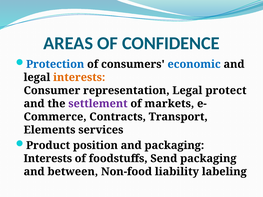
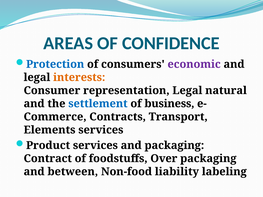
economic colour: blue -> purple
protect: protect -> natural
settlement colour: purple -> blue
markets: markets -> business
Product position: position -> services
Interests at (48, 159): Interests -> Contract
Send: Send -> Over
